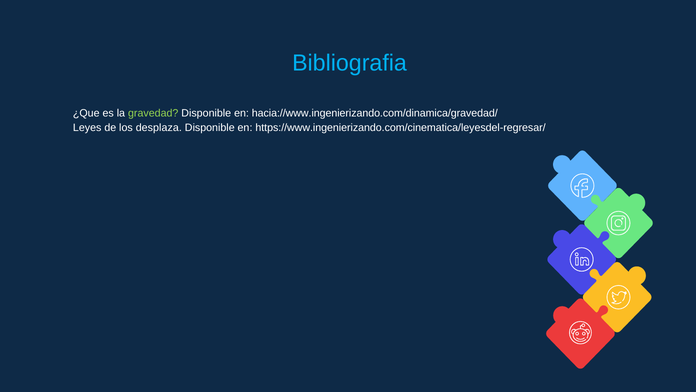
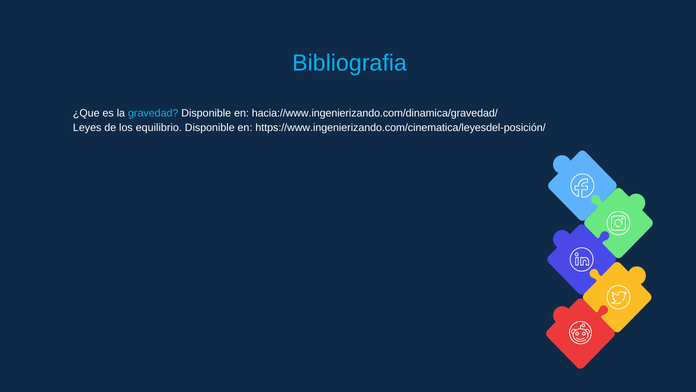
gravedad colour: light green -> light blue
desplaza: desplaza -> equilibrio
https://www.ingenierizando.com/cinematica/leyesdel-regresar/: https://www.ingenierizando.com/cinematica/leyesdel-regresar/ -> https://www.ingenierizando.com/cinematica/leyesdel-posición/
